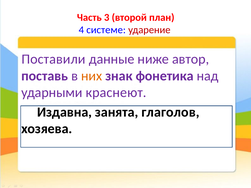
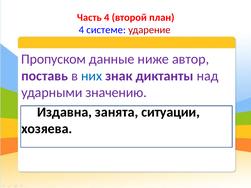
Часть 3: 3 -> 4
Поставили: Поставили -> Пропуском
них colour: orange -> blue
фонетика: фонетика -> диктанты
краснеют: краснеют -> значению
глаголов: глаголов -> ситуации
